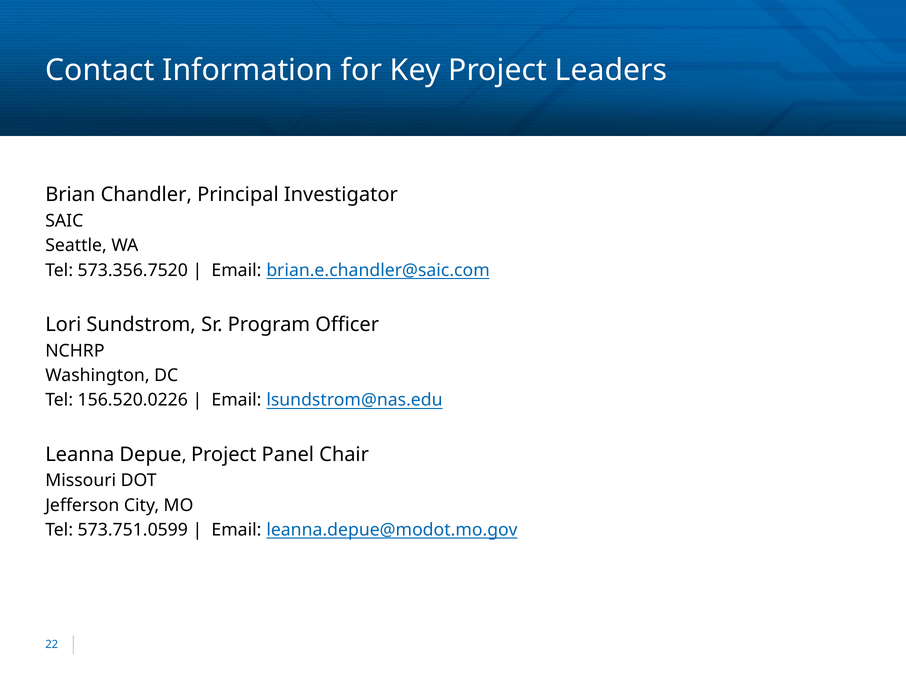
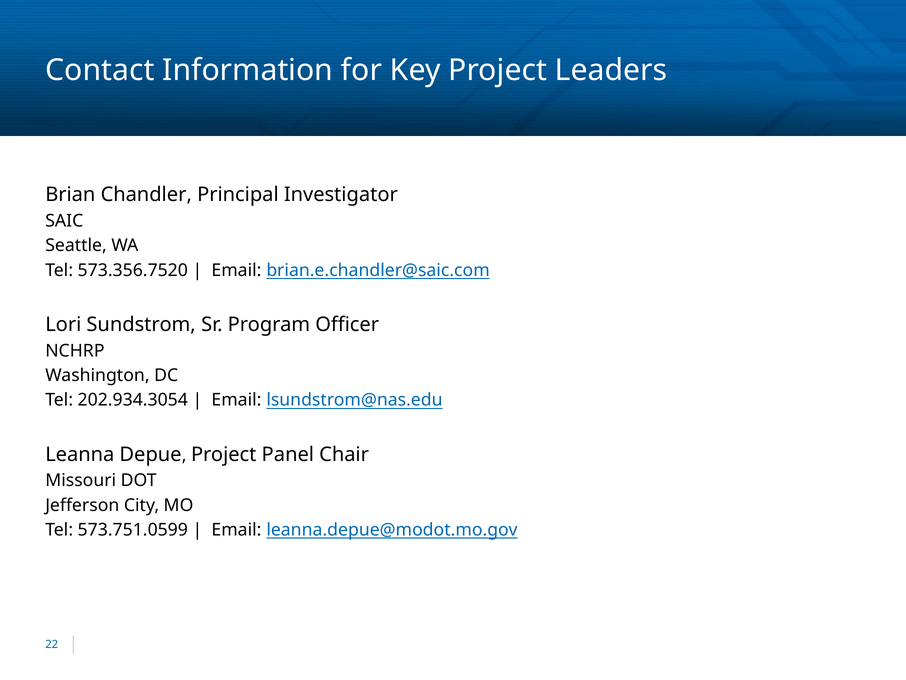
156.520.0226: 156.520.0226 -> 202.934.3054
